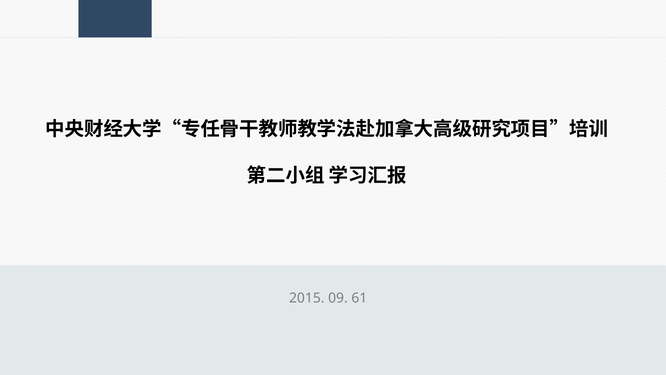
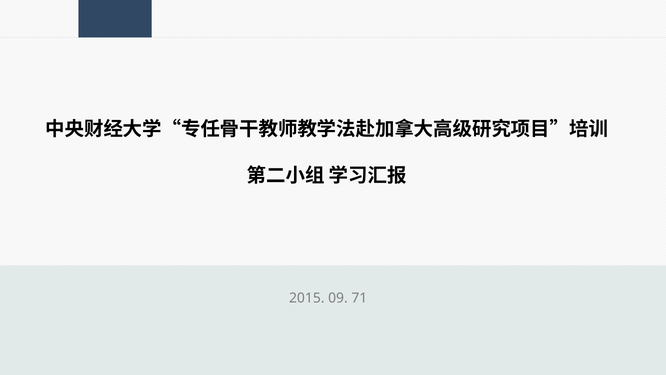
61: 61 -> 71
